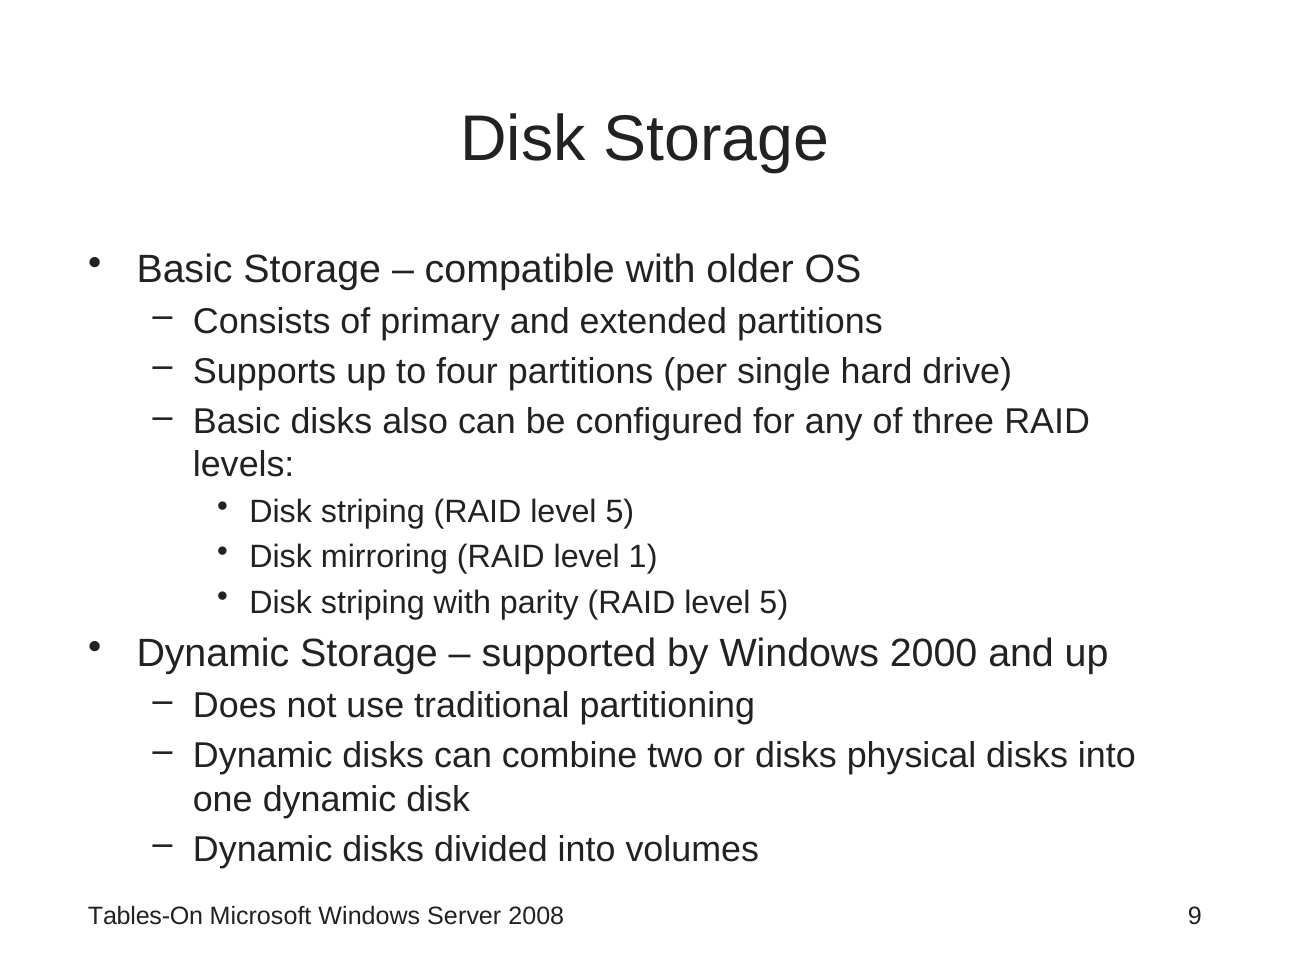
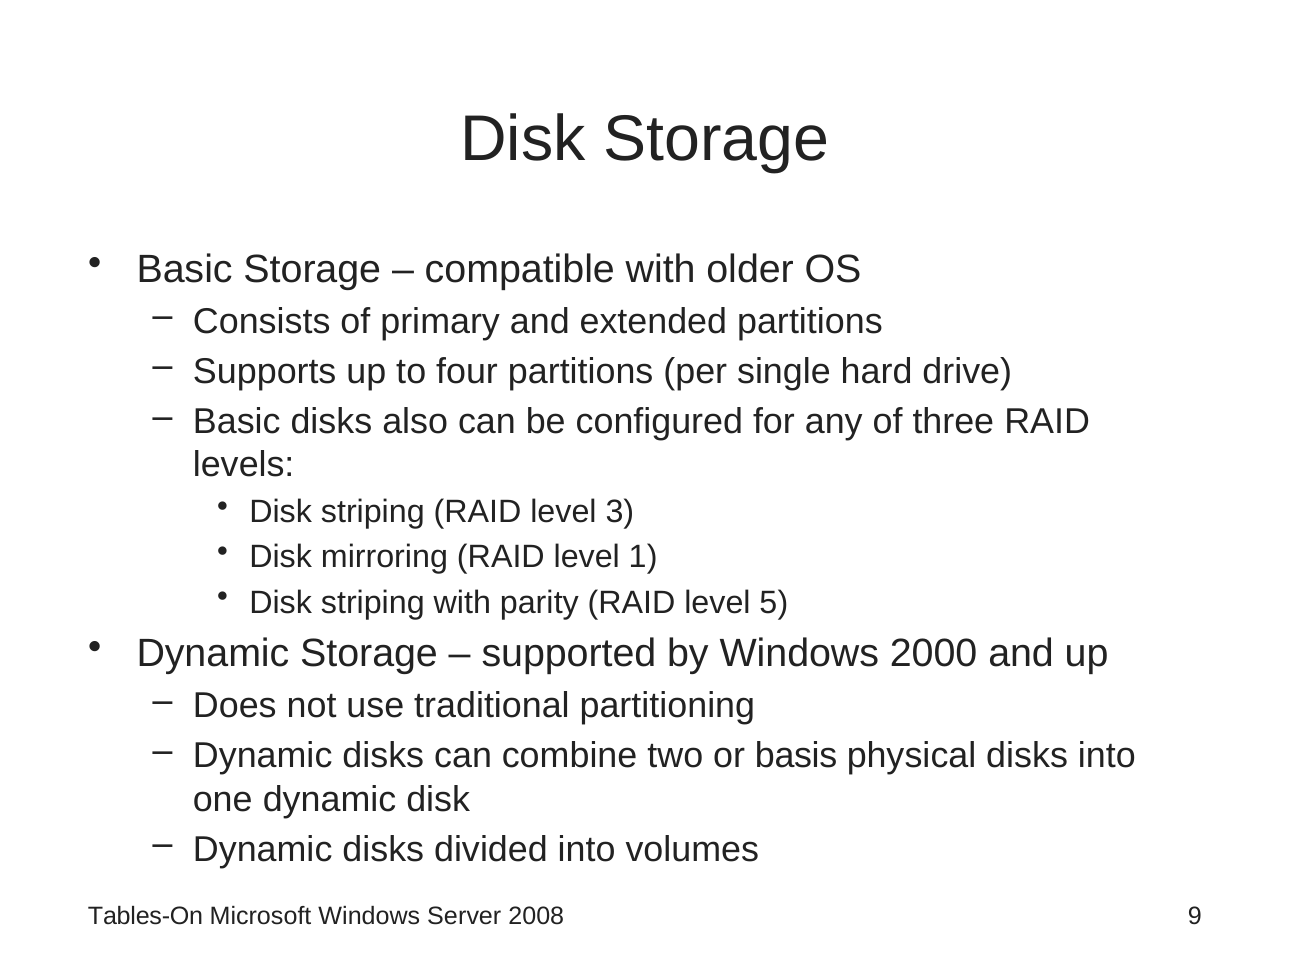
striping RAID level 5: 5 -> 3
or disks: disks -> basis
